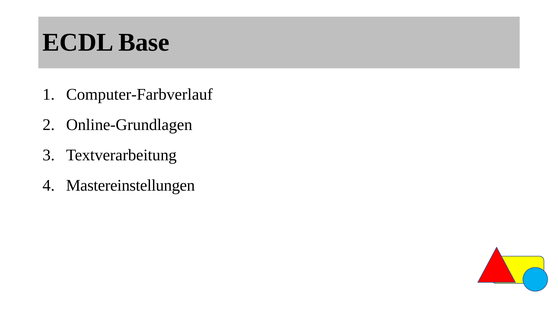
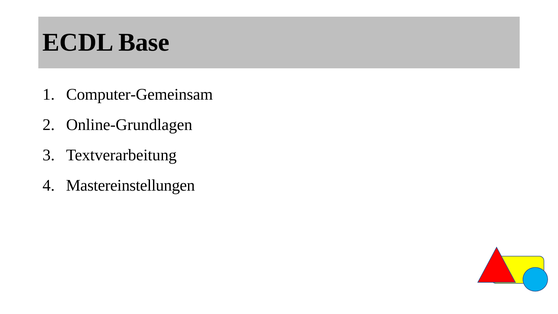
Computer-Farbverlauf: Computer-Farbverlauf -> Computer-Gemeinsam
